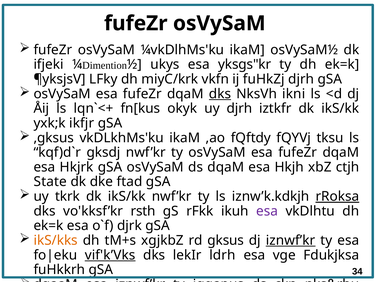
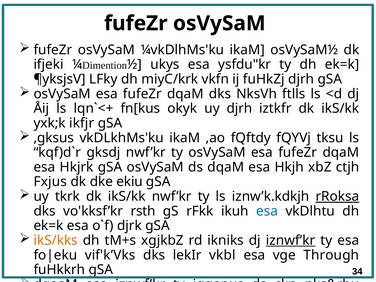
yksgs"kr: yksgs"kr -> ysfdu"kr
dks at (220, 94) underline: present -> none
ikni: ikni -> ftlls
State: State -> Fxjus
ftad: ftad -> ekiu
esa at (267, 211) colour: purple -> blue
gksus: gksus -> ikniks
vif'k’Vks underline: present -> none
ldrh: ldrh -> vkbl
Fdukjksa: Fdukjksa -> Through
